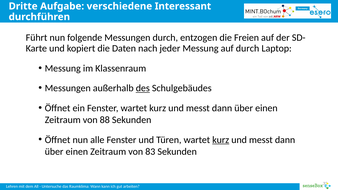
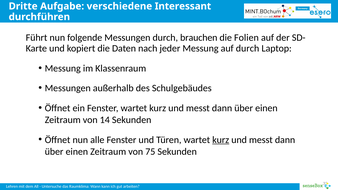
entzogen: entzogen -> brauchen
Freien: Freien -> Folien
des underline: present -> none
88: 88 -> 14
83: 83 -> 75
